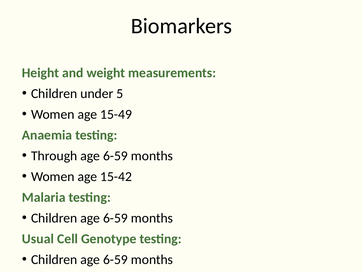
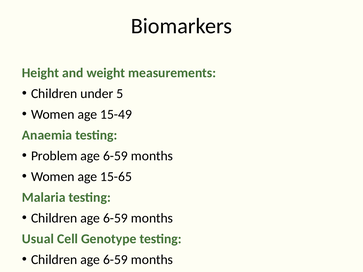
Through: Through -> Problem
15-42: 15-42 -> 15-65
